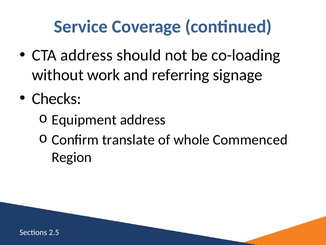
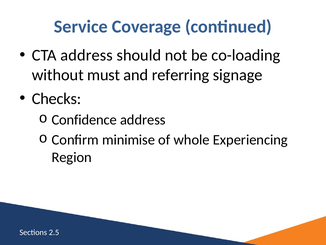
work: work -> must
Equipment: Equipment -> Confidence
translate: translate -> minimise
Commenced: Commenced -> Experiencing
